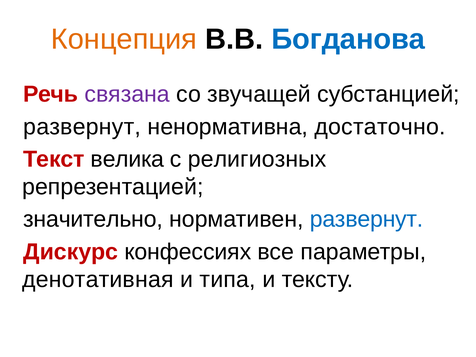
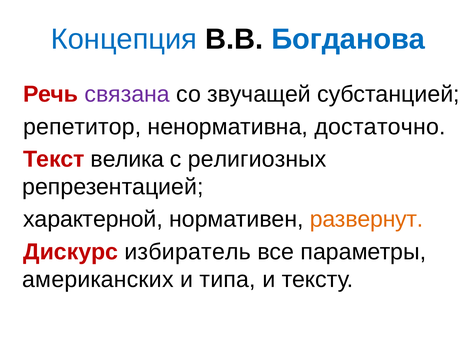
Концепция colour: orange -> blue
развернут at (82, 127): развернут -> репетитор
значительно: значительно -> характерной
развернут at (367, 219) colour: blue -> orange
конфессиях: конфессиях -> избиратель
денотативная: денотативная -> американских
